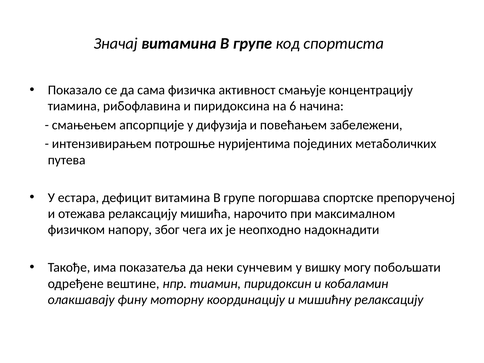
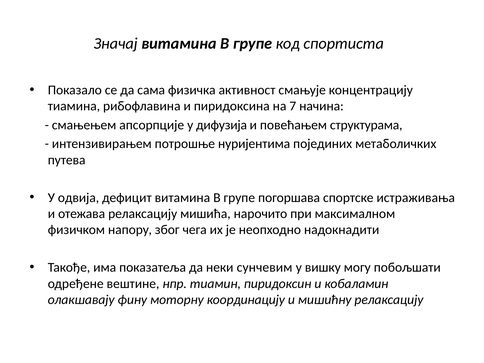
6: 6 -> 7
забележени: забележени -> структурама
естара: естара -> oдвиja
препорученој: препорученој -> истраживања
